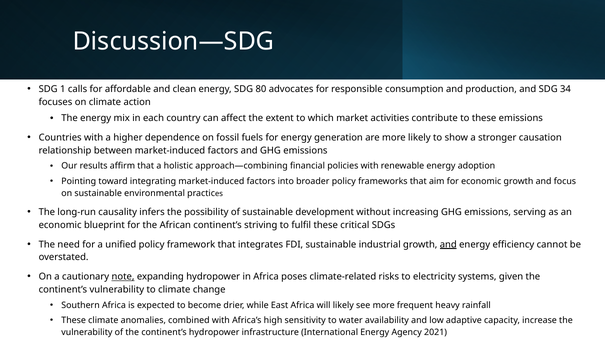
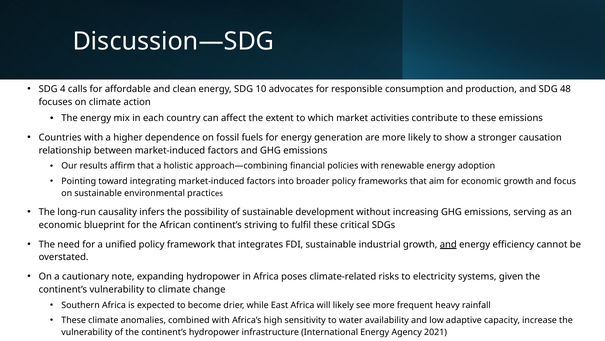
1: 1 -> 4
80: 80 -> 10
34: 34 -> 48
note underline: present -> none
